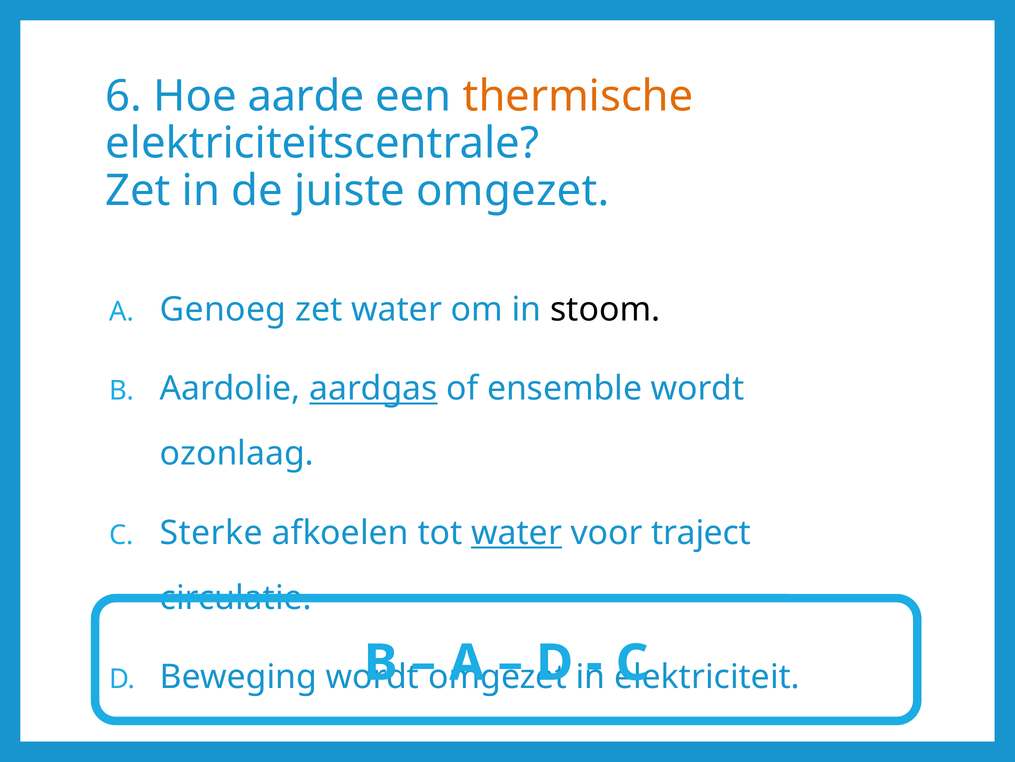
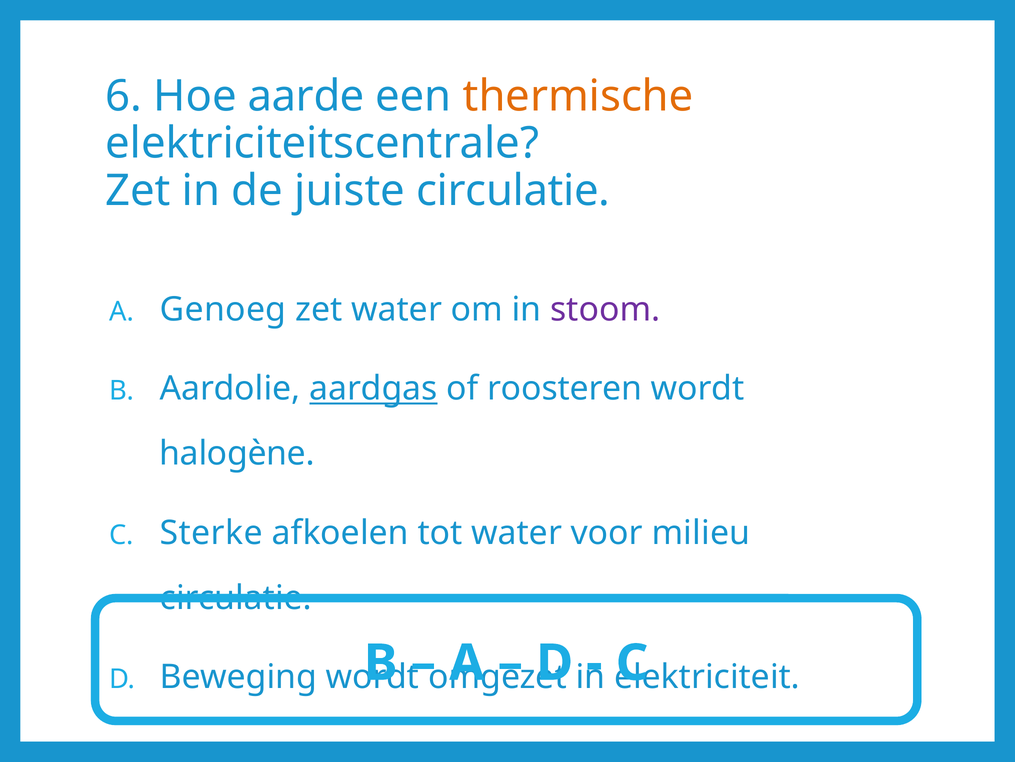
juiste omgezet: omgezet -> circulatie
stoom colour: black -> purple
ensemble: ensemble -> roosteren
ozonlaag: ozonlaag -> halogène
water at (517, 532) underline: present -> none
traject: traject -> milieu
